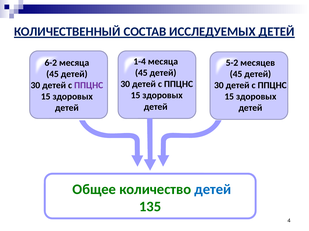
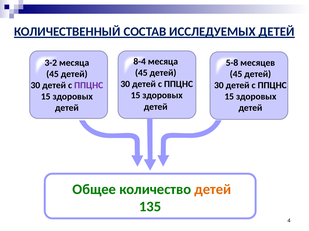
1-4: 1-4 -> 8-4
6-2: 6-2 -> 3-2
5-2: 5-2 -> 5-8
детей at (213, 190) colour: blue -> orange
